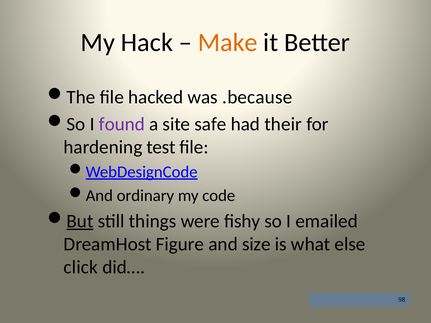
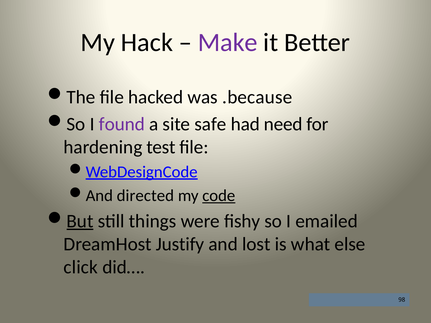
Make colour: orange -> purple
their: their -> need
ordinary: ordinary -> directed
code underline: none -> present
Figure: Figure -> Justify
size: size -> lost
